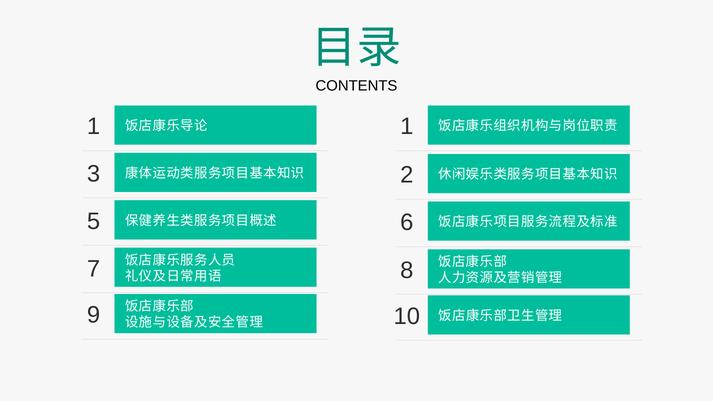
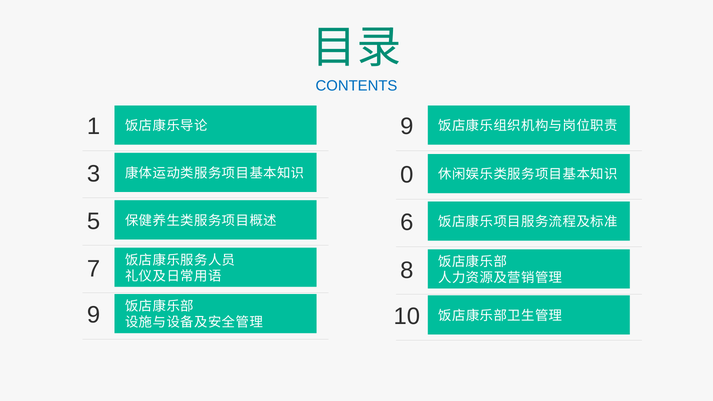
CONTENTS colour: black -> blue
1 at (407, 127): 1 -> 9
2: 2 -> 0
